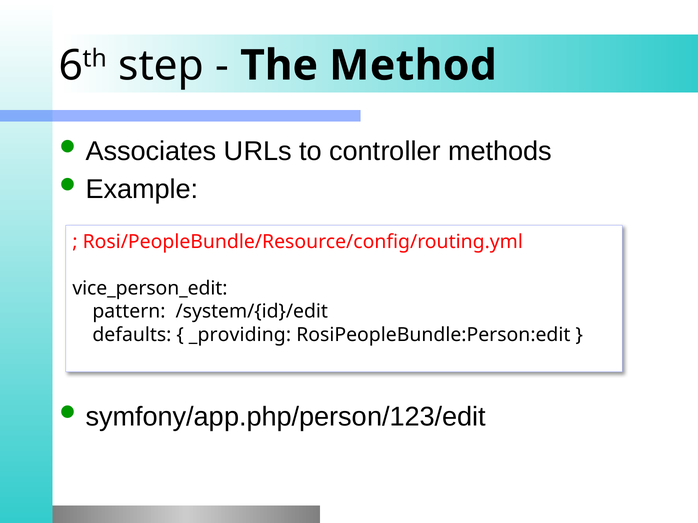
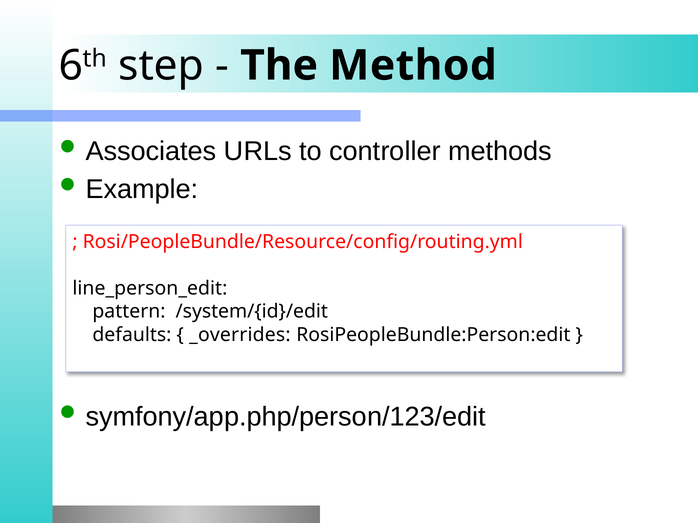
vice_person_edit: vice_person_edit -> line_person_edit
_providing: _providing -> _overrides
